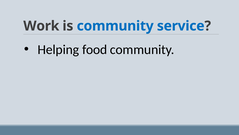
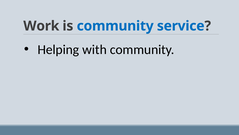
food: food -> with
